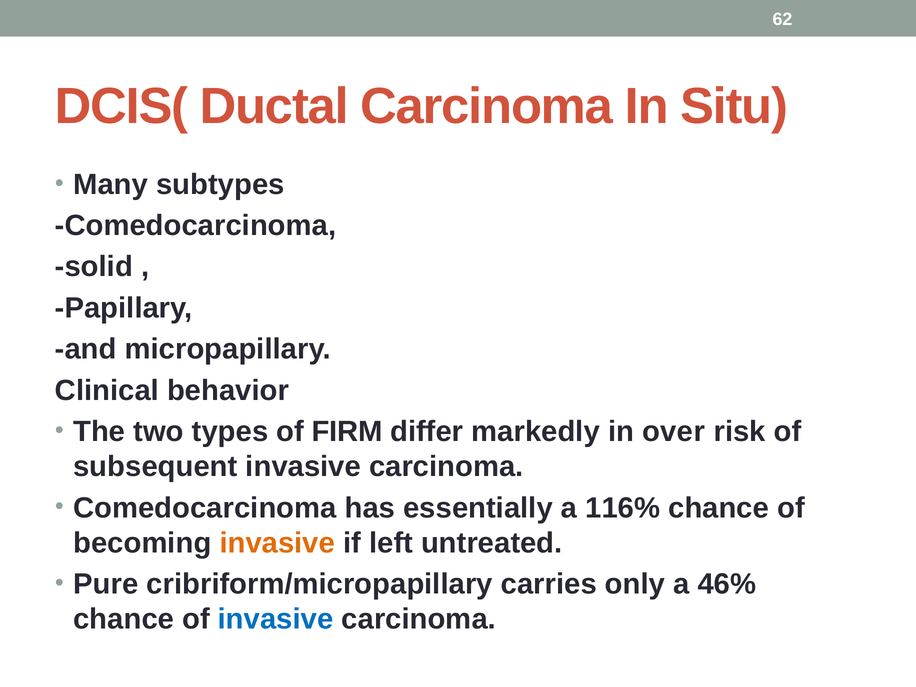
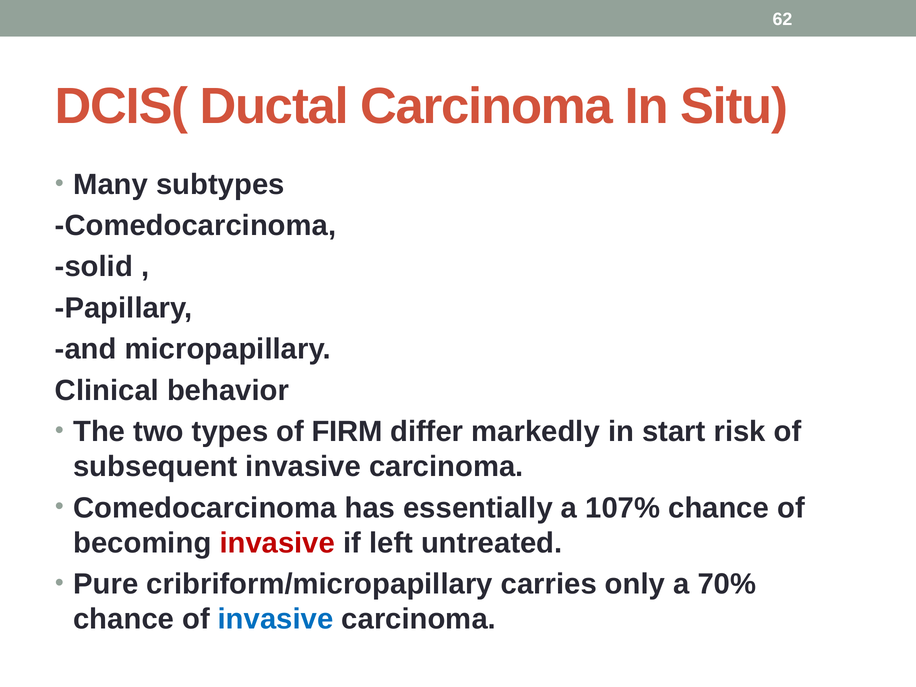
over: over -> start
116%: 116% -> 107%
invasive at (277, 543) colour: orange -> red
46%: 46% -> 70%
